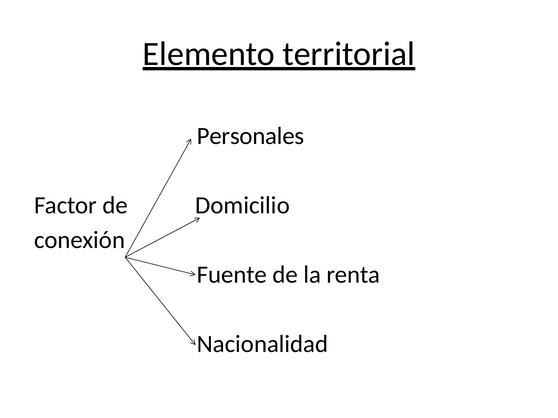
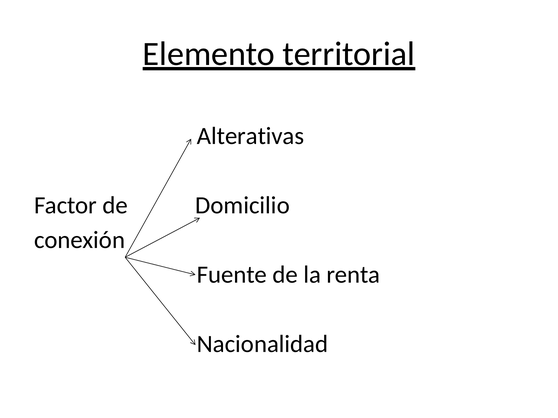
Personales: Personales -> Alterativas
